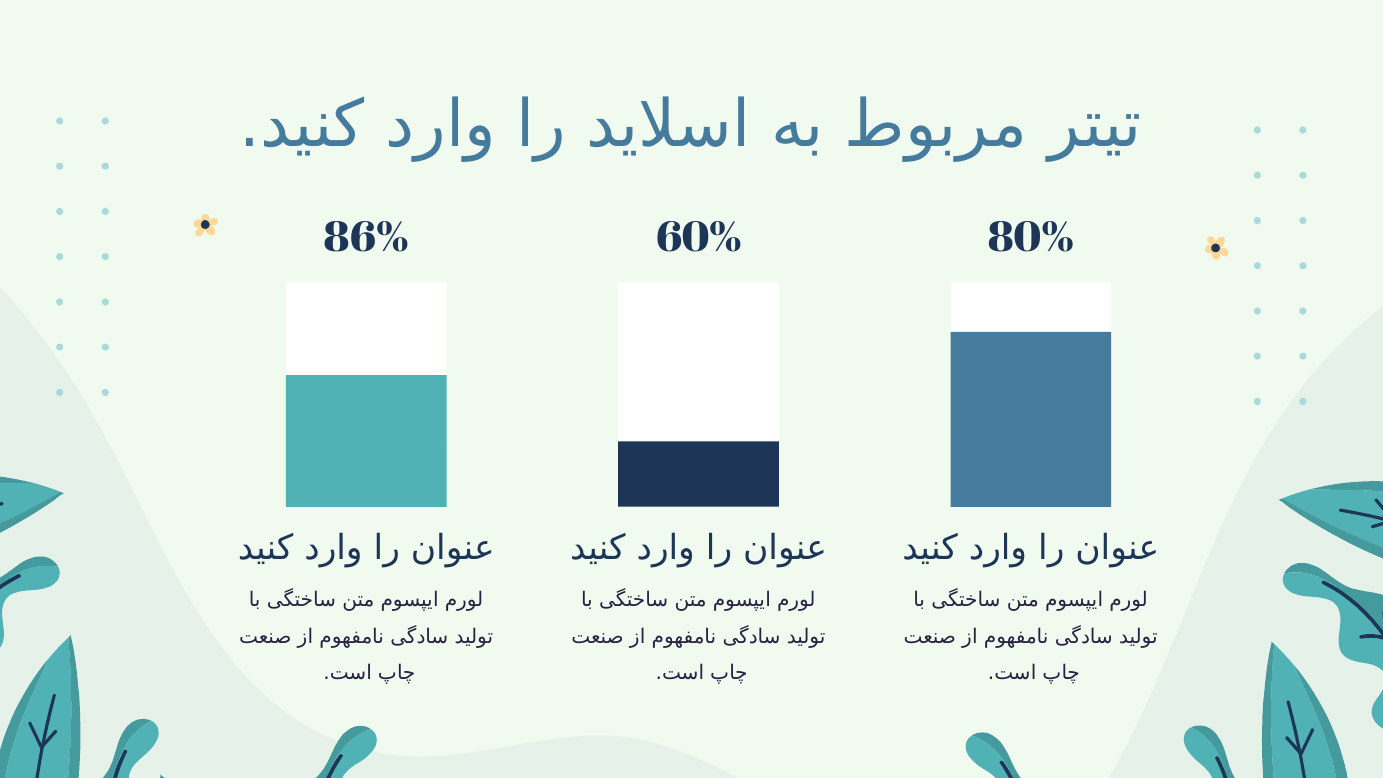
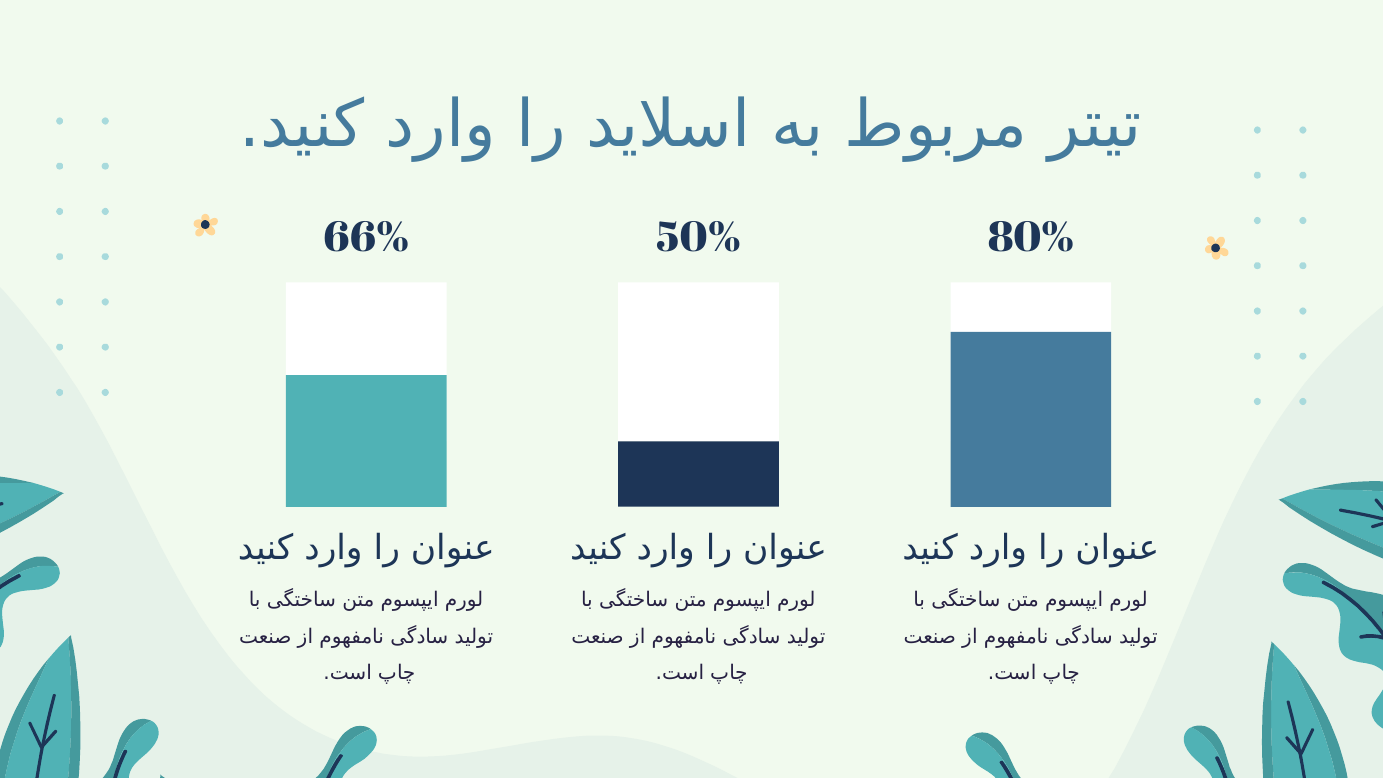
86%: 86% -> 66%
60%: 60% -> 50%
